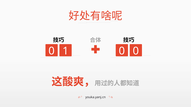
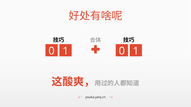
0 at (136, 51): 0 -> 1
